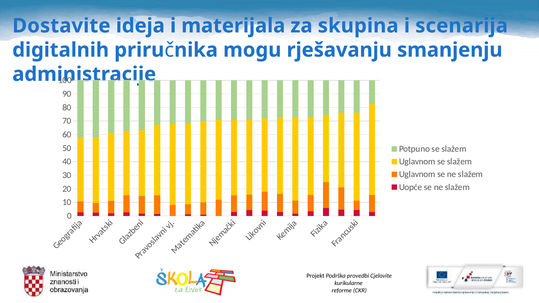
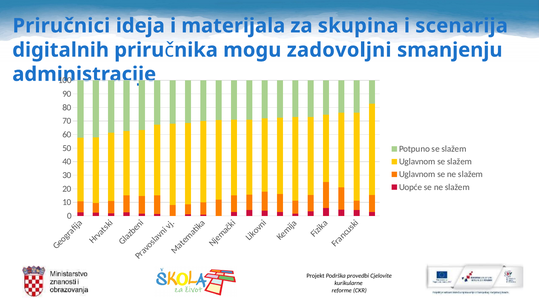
Dostavite: Dostavite -> Priručnici
rješavanju: rješavanju -> zadovoljni
